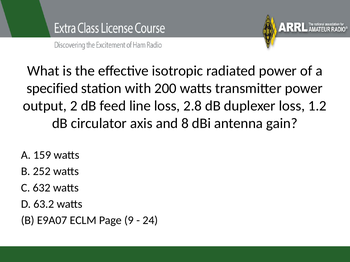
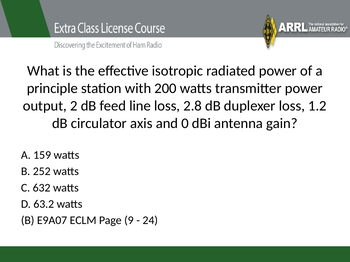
specified: specified -> principle
8: 8 -> 0
